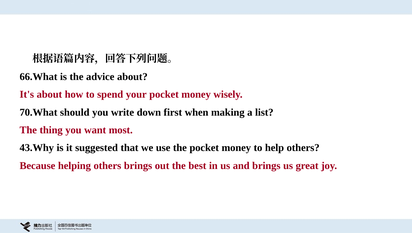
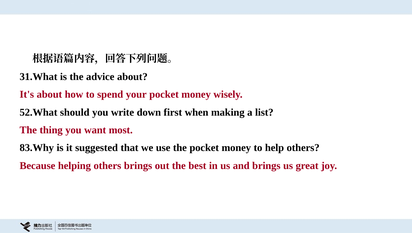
66.What: 66.What -> 31.What
70.What: 70.What -> 52.What
43.Why: 43.Why -> 83.Why
